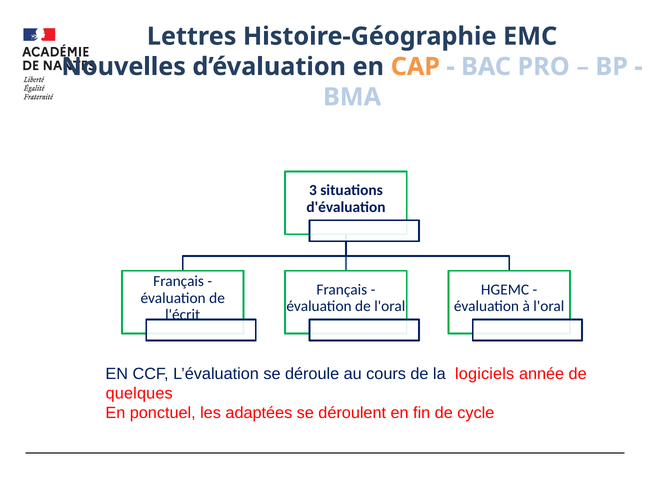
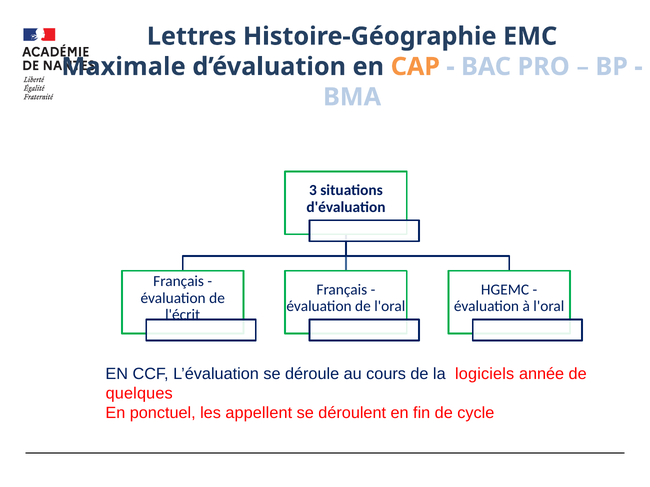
Nouvelles: Nouvelles -> Maximale
adaptées: adaptées -> appellent
